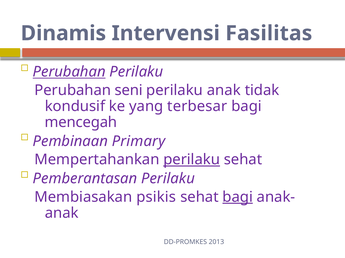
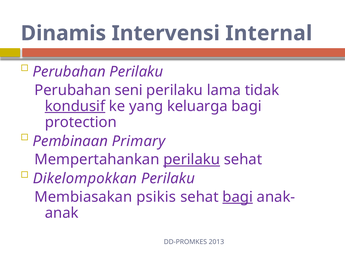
Fasilitas: Fasilitas -> Internal
Perubahan at (69, 72) underline: present -> none
perilaku anak: anak -> lama
kondusif underline: none -> present
terbesar: terbesar -> keluarga
mencegah: mencegah -> protection
Pemberantasan: Pemberantasan -> Dikelompokkan
